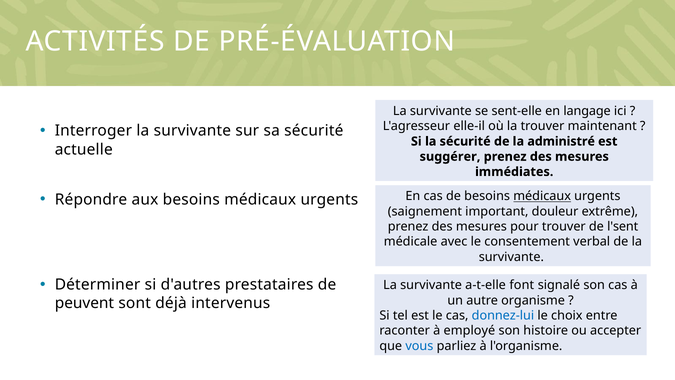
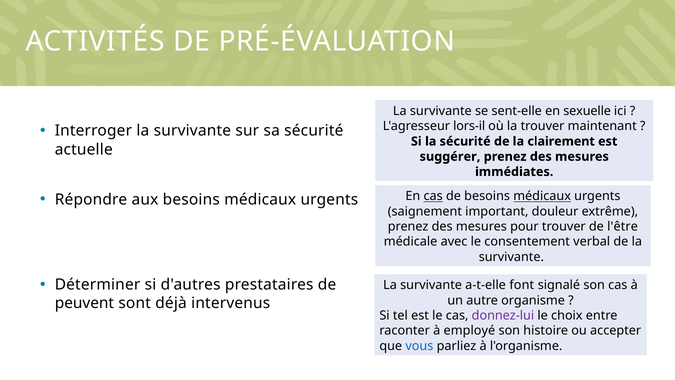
langage: langage -> sexuelle
elle-il: elle-il -> lors-il
administré: administré -> clairement
cas at (433, 196) underline: none -> present
l'sent: l'sent -> l'être
donnez-lui colour: blue -> purple
